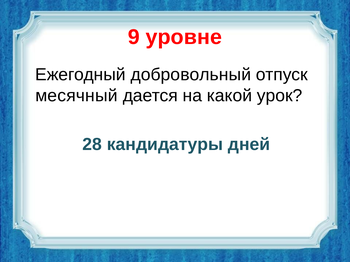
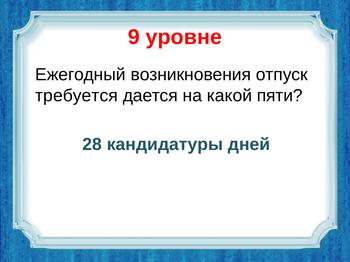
добровольный: добровольный -> возникновения
месячный: месячный -> требуется
урок: урок -> пяти
